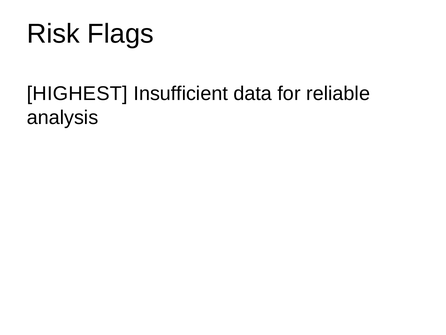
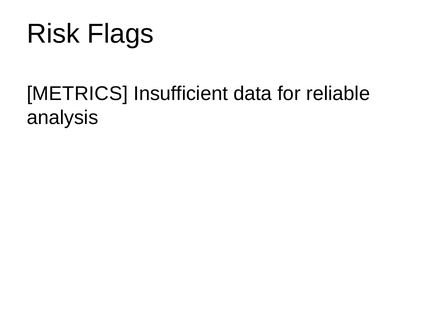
HIGHEST: HIGHEST -> METRICS
